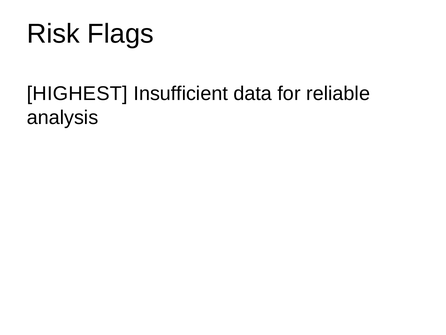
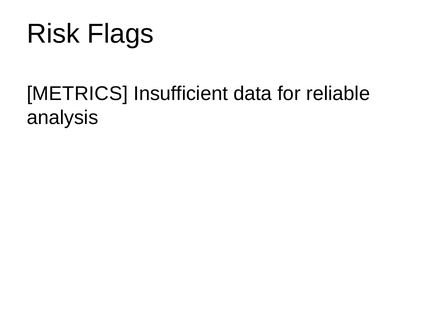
HIGHEST: HIGHEST -> METRICS
